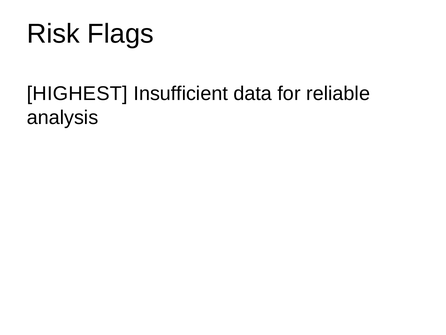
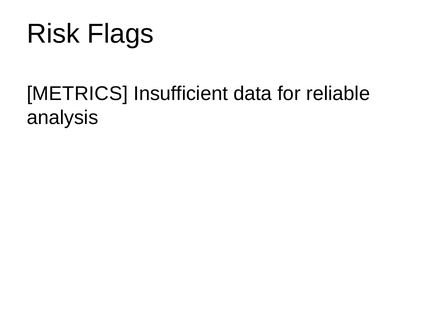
HIGHEST: HIGHEST -> METRICS
